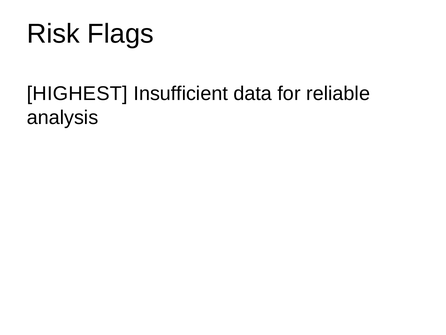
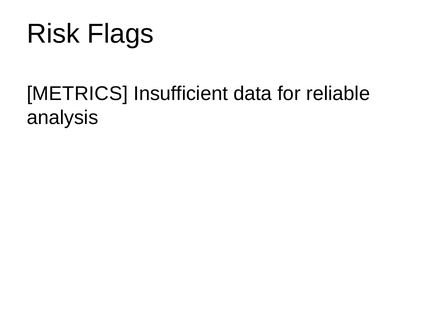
HIGHEST: HIGHEST -> METRICS
